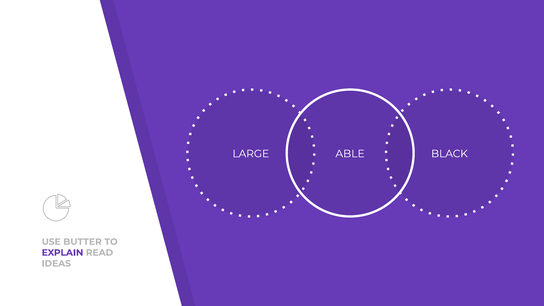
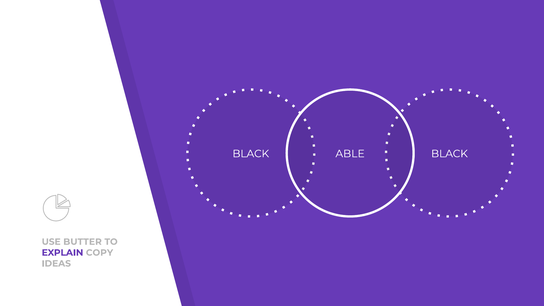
LARGE at (251, 154): LARGE -> BLACK
READ: READ -> COPY
